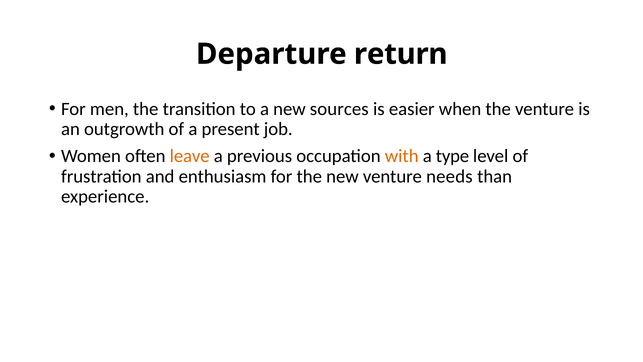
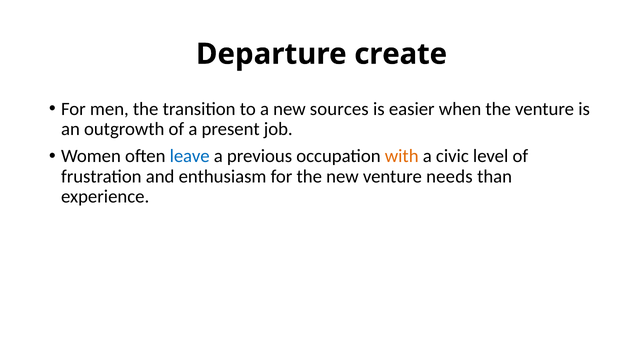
return: return -> create
leave colour: orange -> blue
type: type -> civic
